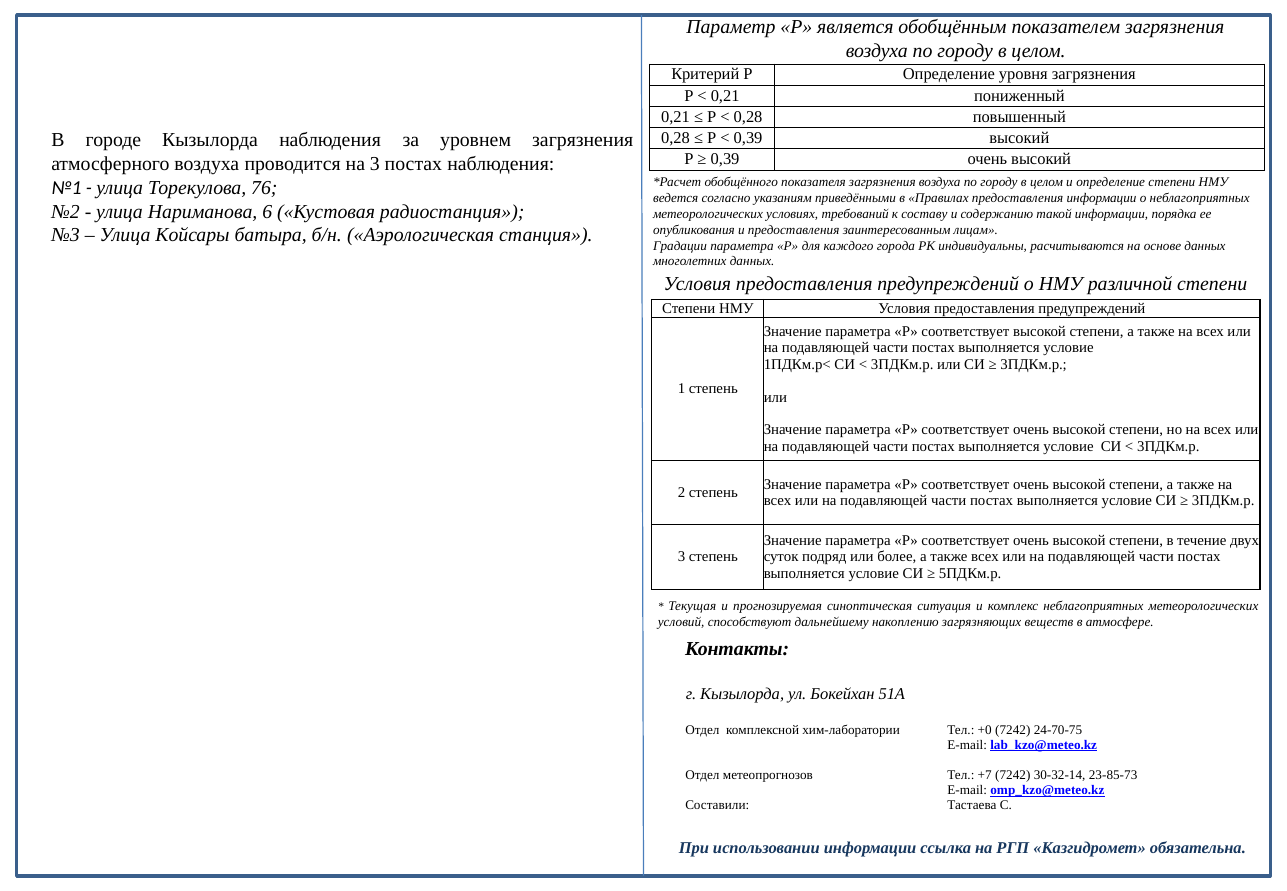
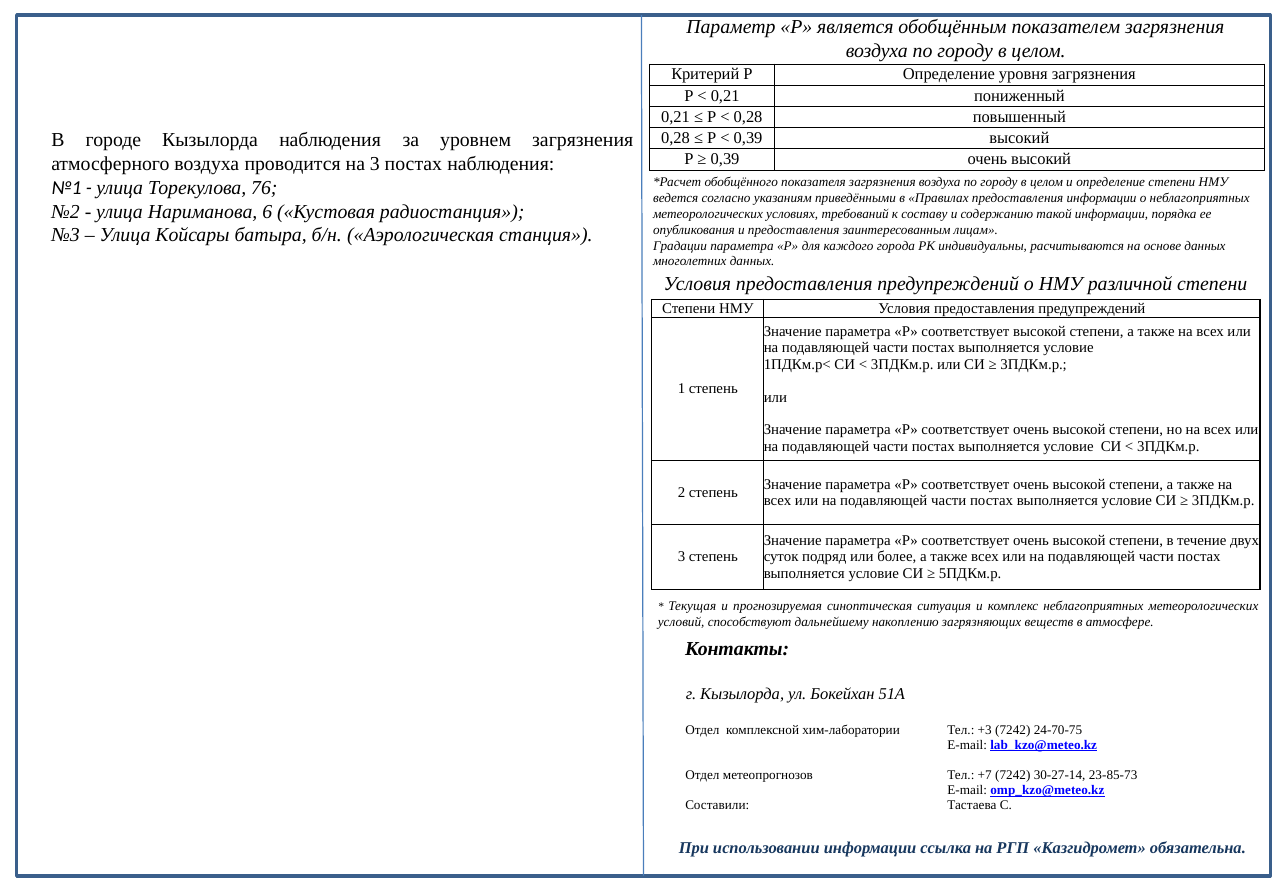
+0: +0 -> +3
30-32-14: 30-32-14 -> 30-27-14
